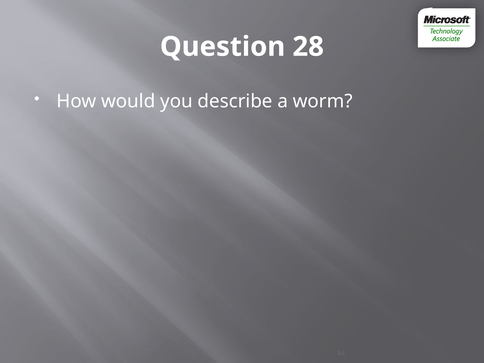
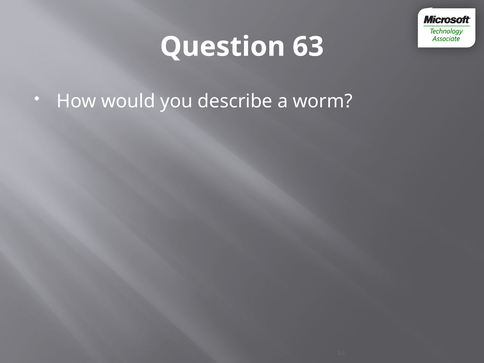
28: 28 -> 63
